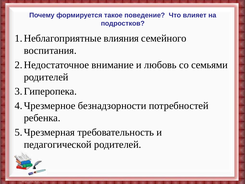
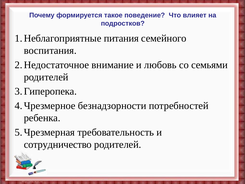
влияния: влияния -> питания
педагогической: педагогической -> сотрудничество
